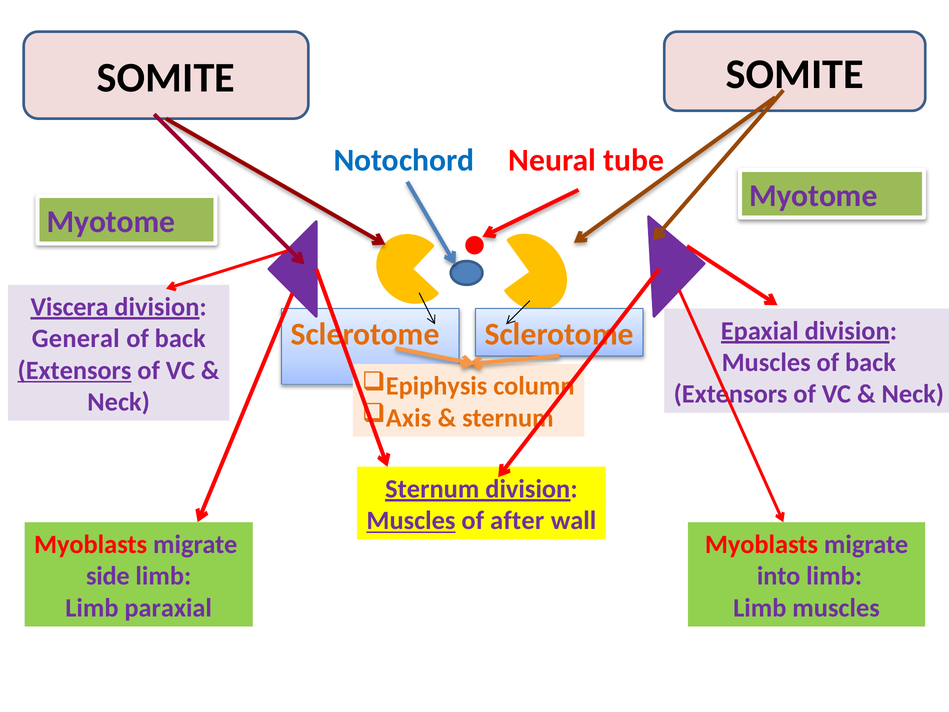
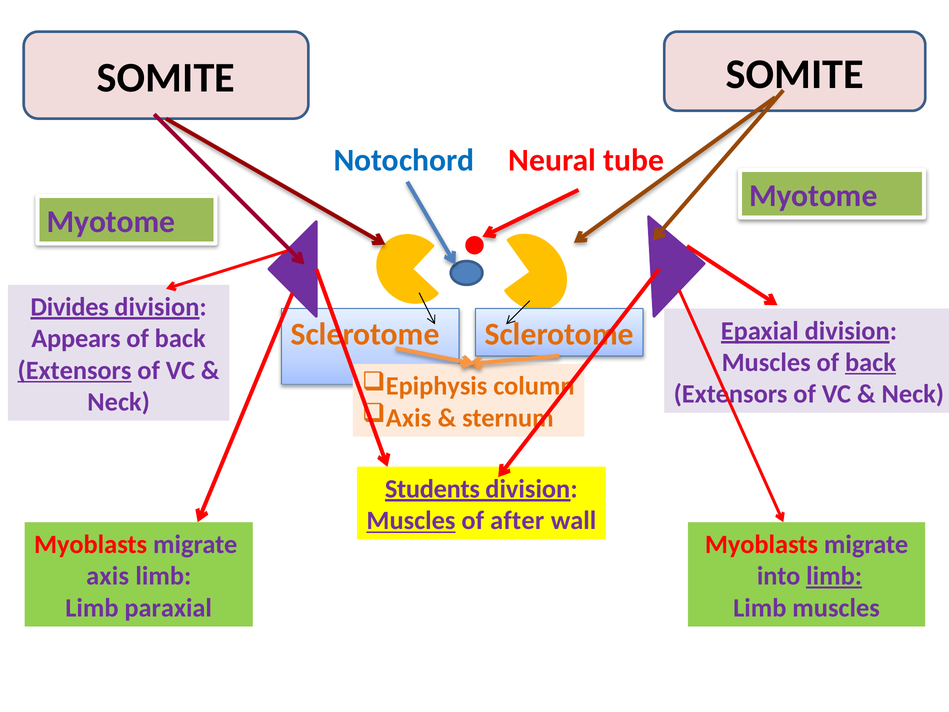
Viscera: Viscera -> Divides
General: General -> Appears
back at (870, 362) underline: none -> present
Sternum at (432, 489): Sternum -> Students
side at (108, 576): side -> axis
limb at (834, 576) underline: none -> present
